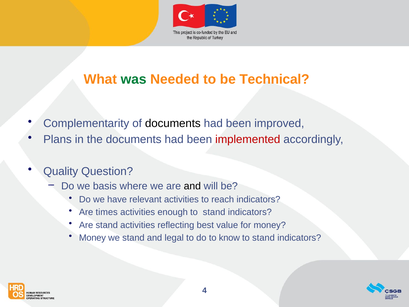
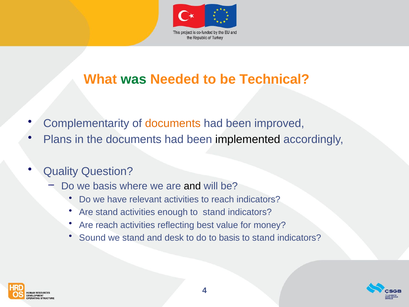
documents at (173, 123) colour: black -> orange
implemented colour: red -> black
Are times: times -> stand
Are stand: stand -> reach
Money at (92, 238): Money -> Sound
legal: legal -> desk
to know: know -> basis
